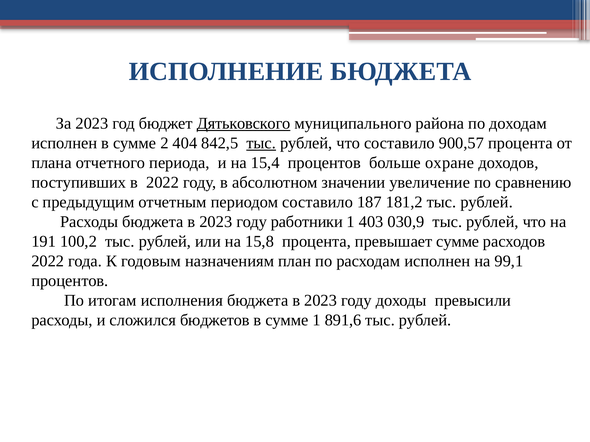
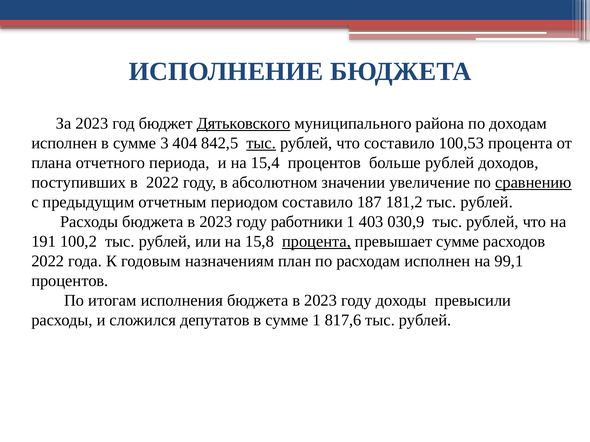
2: 2 -> 3
900,57: 900,57 -> 100,53
больше охране: охране -> рублей
сравнению underline: none -> present
процента at (316, 242) underline: none -> present
бюджетов: бюджетов -> депутатов
891,6: 891,6 -> 817,6
